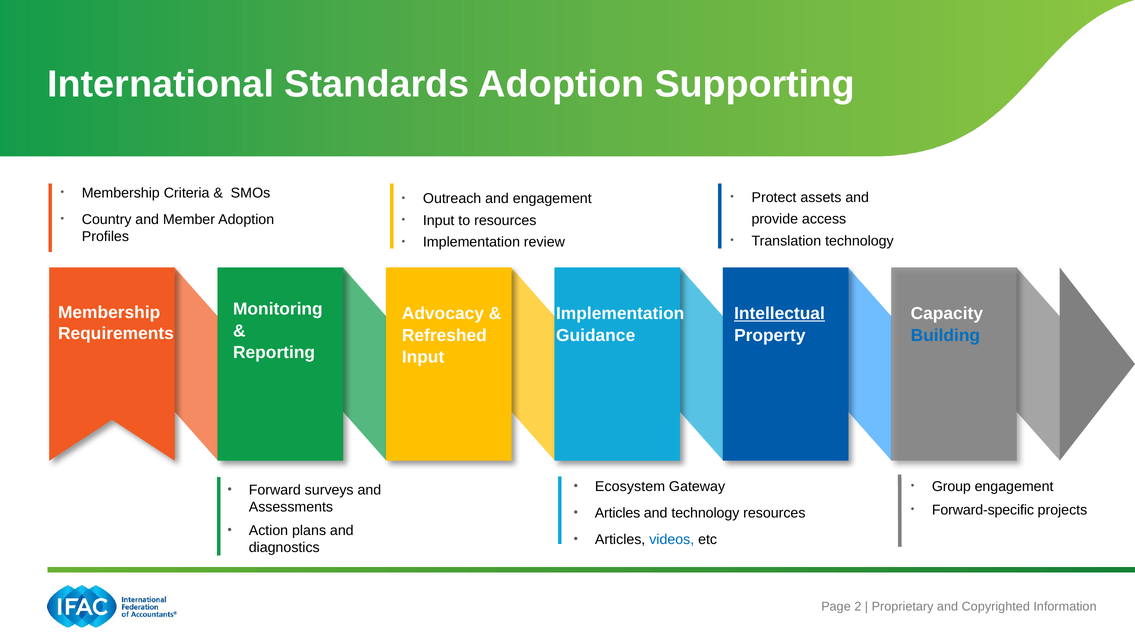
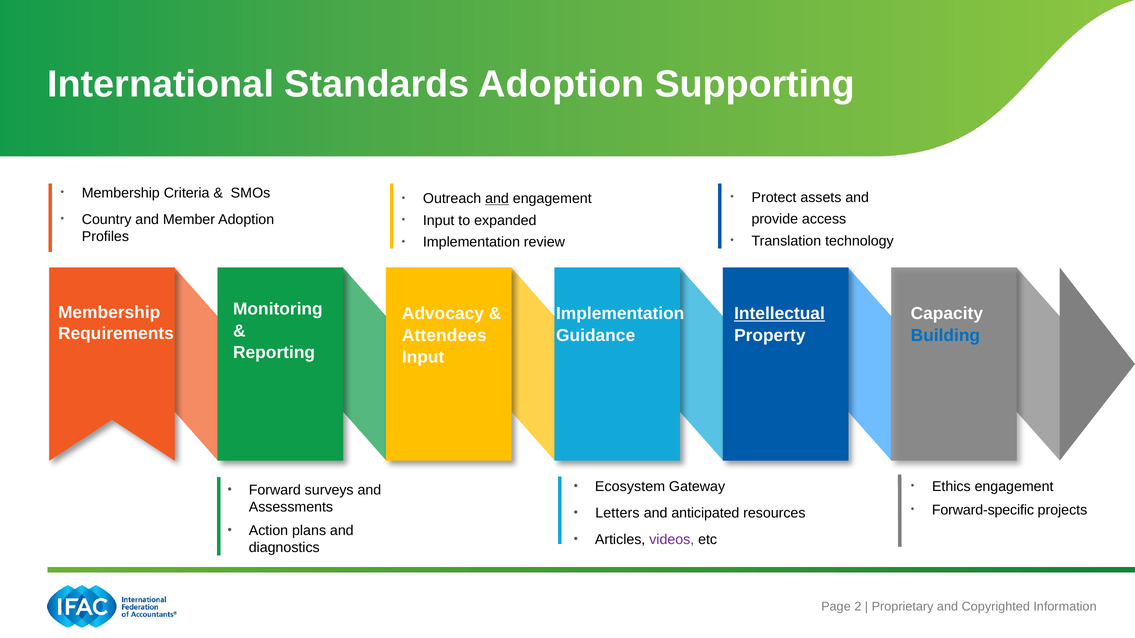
and at (497, 199) underline: none -> present
to resources: resources -> expanded
Refreshed: Refreshed -> Attendees
Group: Group -> Ethics
Articles at (618, 513): Articles -> Letters
and technology: technology -> anticipated
videos colour: blue -> purple
